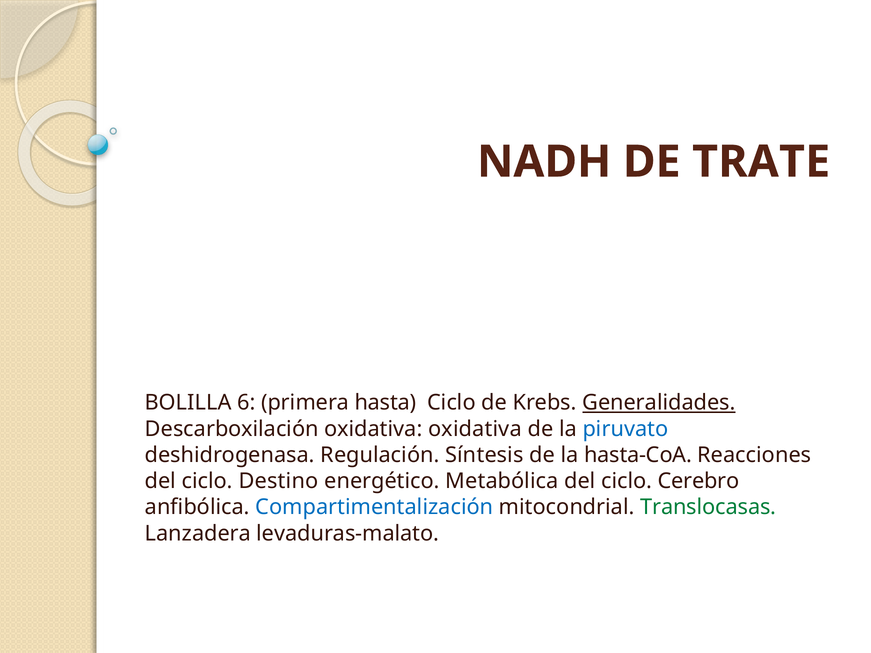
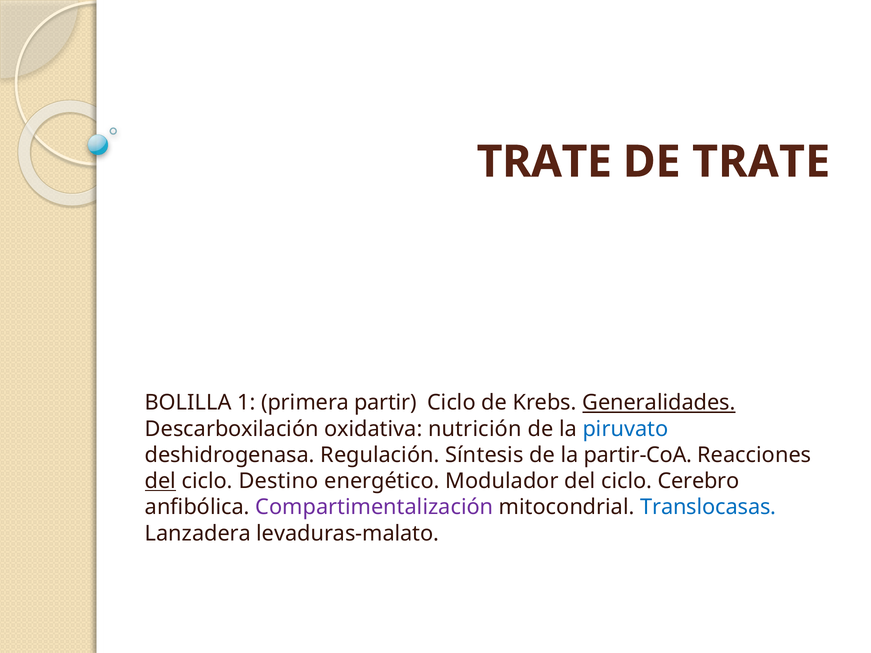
NADH at (544, 162): NADH -> TRATE
6: 6 -> 1
hasta: hasta -> partir
oxidativa oxidativa: oxidativa -> nutrición
hasta-CoA: hasta-CoA -> partir-CoA
del at (160, 481) underline: none -> present
Metabólica: Metabólica -> Modulador
Compartimentalización colour: blue -> purple
Translocasas colour: green -> blue
